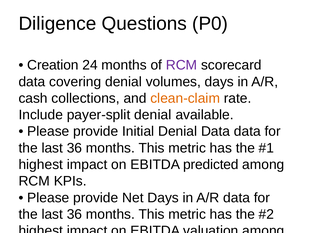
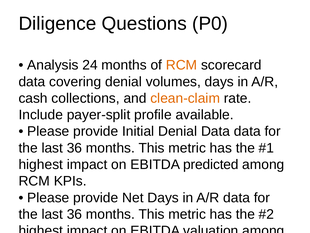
Creation: Creation -> Analysis
RCM at (182, 65) colour: purple -> orange
payer-split denial: denial -> profile
